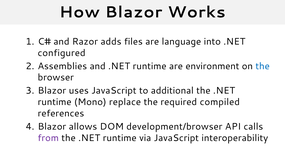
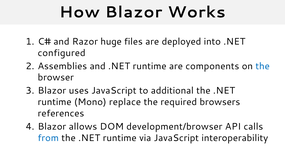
adds: adds -> huge
language: language -> deployed
environment: environment -> components
compiled: compiled -> browsers
from colour: purple -> blue
